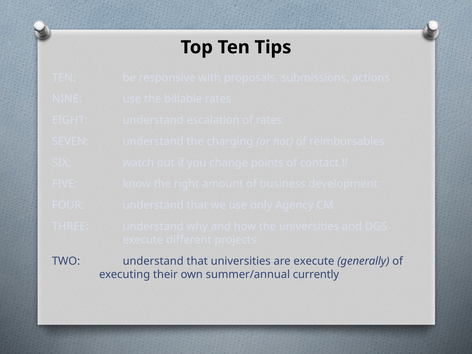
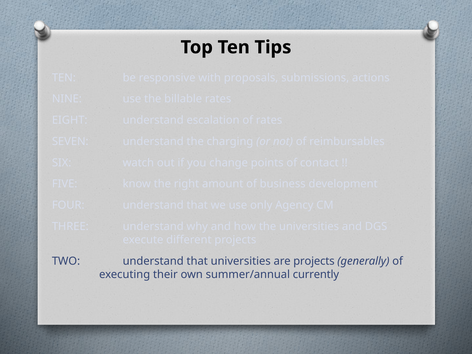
are execute: execute -> projects
